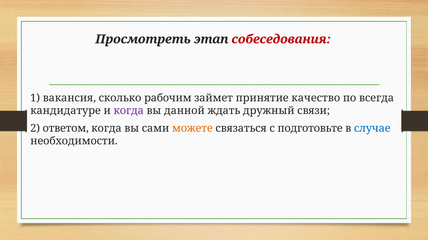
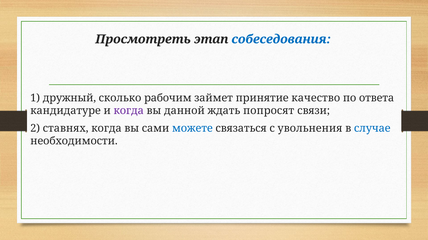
собеседования colour: red -> blue
вакансия: вакансия -> дружный
всегда: всегда -> ответа
дружный: дружный -> попросят
ответом: ответом -> ставнях
можете colour: orange -> blue
подготовьте: подготовьте -> увольнения
